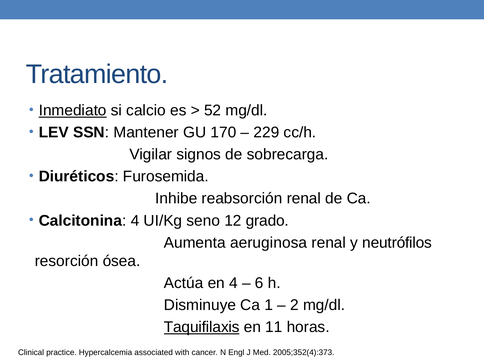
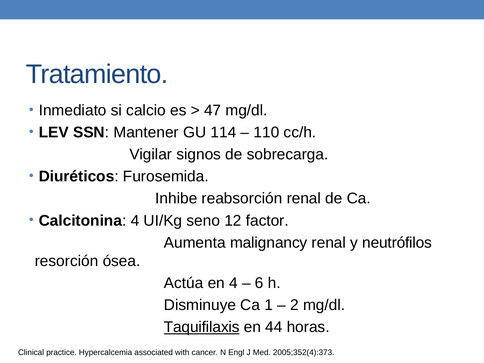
Inmediato underline: present -> none
52: 52 -> 47
170: 170 -> 114
229: 229 -> 110
grado: grado -> factor
aeruginosa: aeruginosa -> malignancy
11: 11 -> 44
